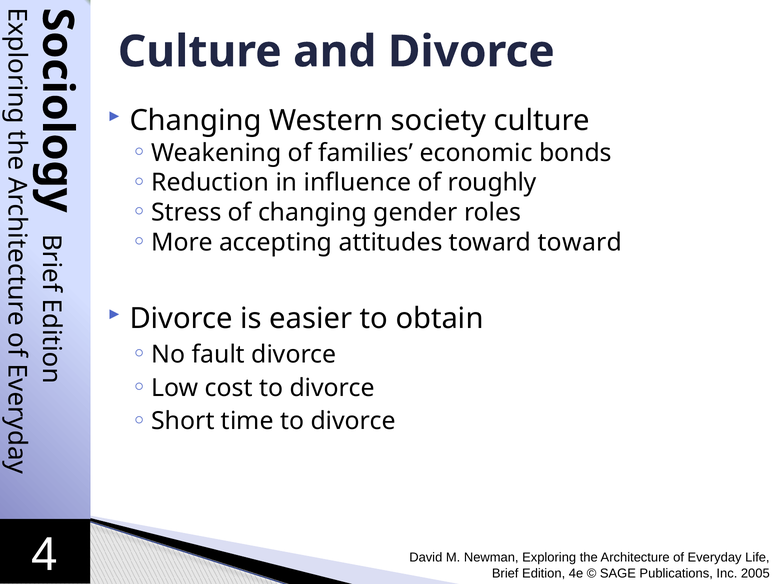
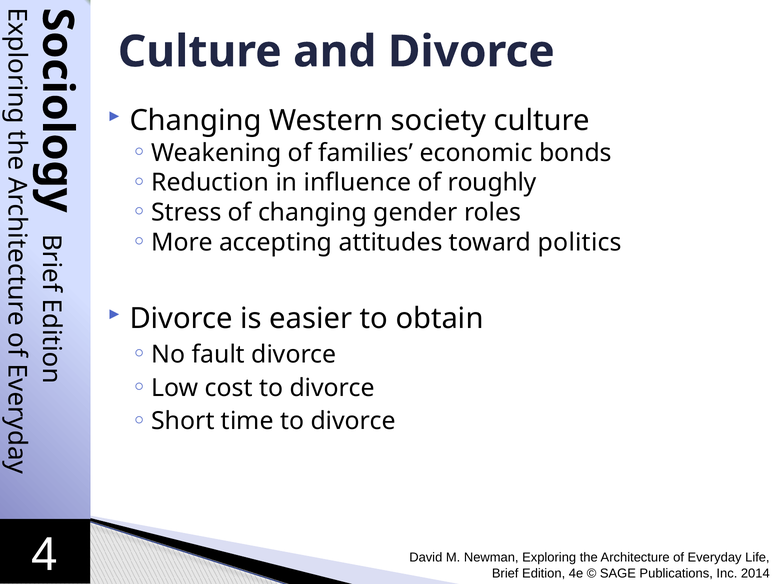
toward toward: toward -> politics
2005: 2005 -> 2014
